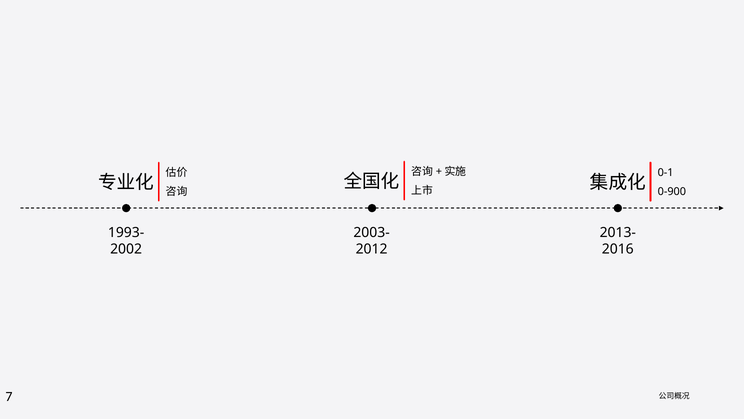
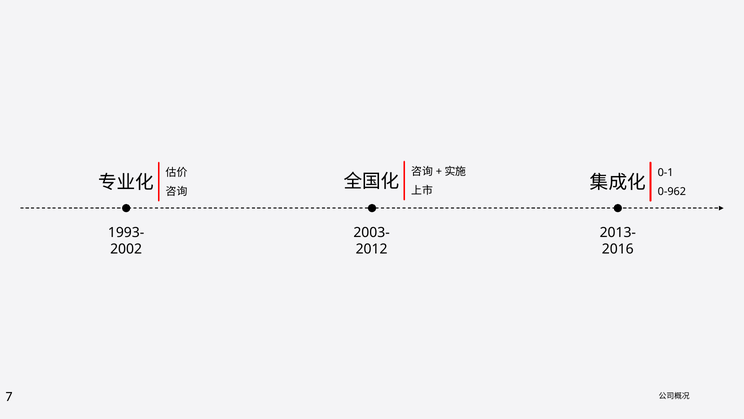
0-900: 0-900 -> 0-962
